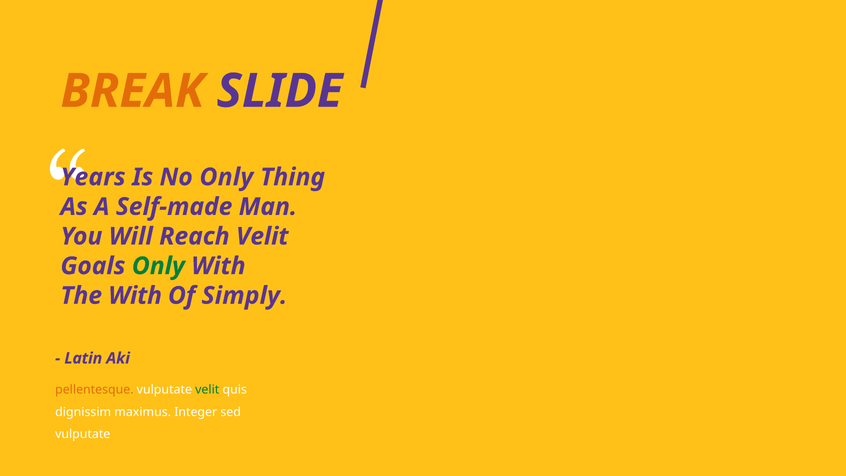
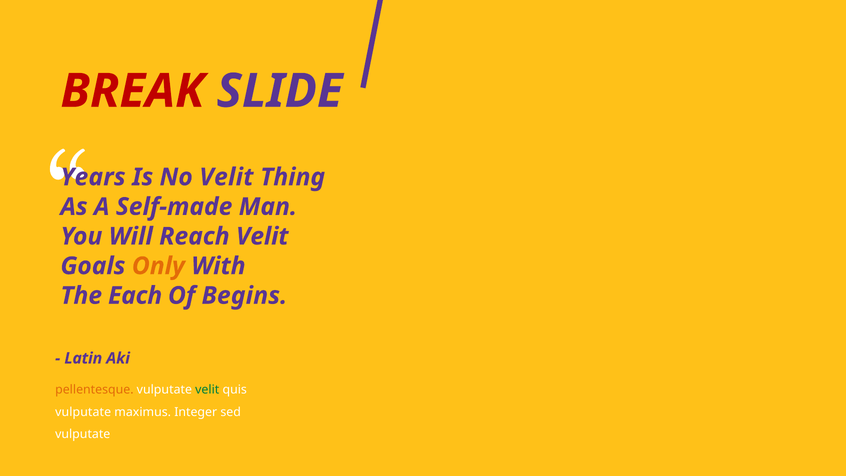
BREAK colour: orange -> red
No Only: Only -> Velit
Only at (158, 266) colour: green -> orange
The With: With -> Each
Simply: Simply -> Begins
dignissim at (83, 412): dignissim -> vulputate
